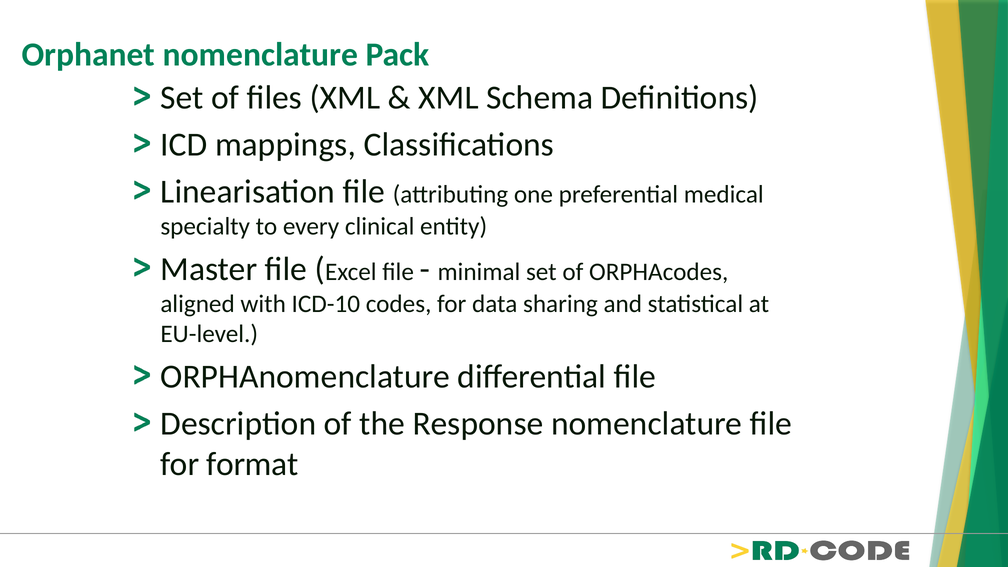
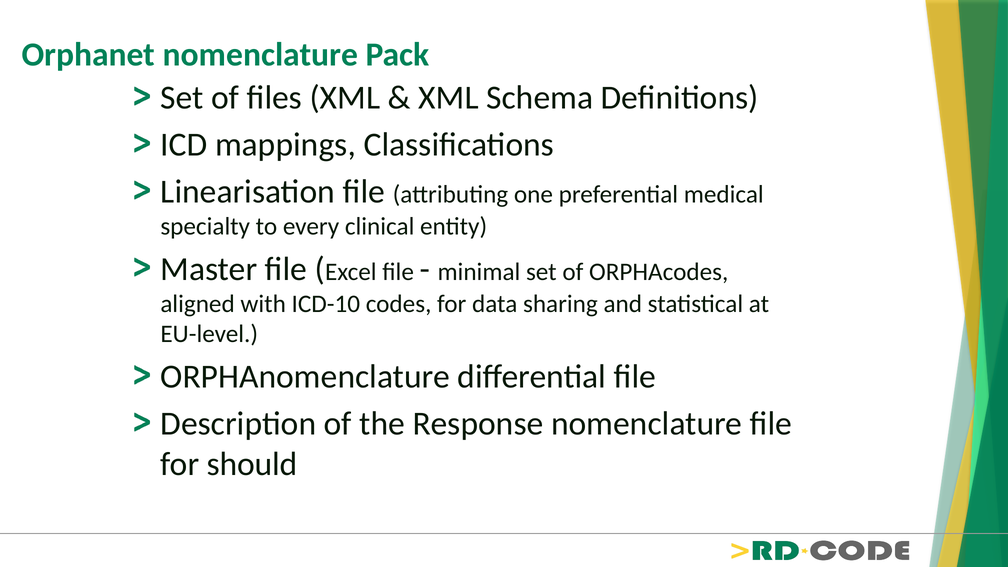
format: format -> should
